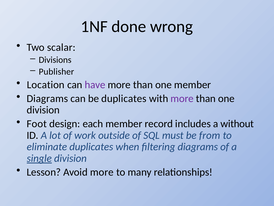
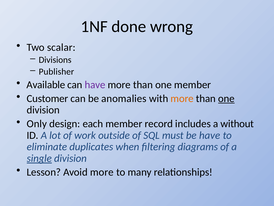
Location: Location -> Available
Diagrams at (47, 98): Diagrams -> Customer
be duplicates: duplicates -> anomalies
more at (182, 98) colour: purple -> orange
one at (226, 98) underline: none -> present
Foot: Foot -> Only
be from: from -> have
